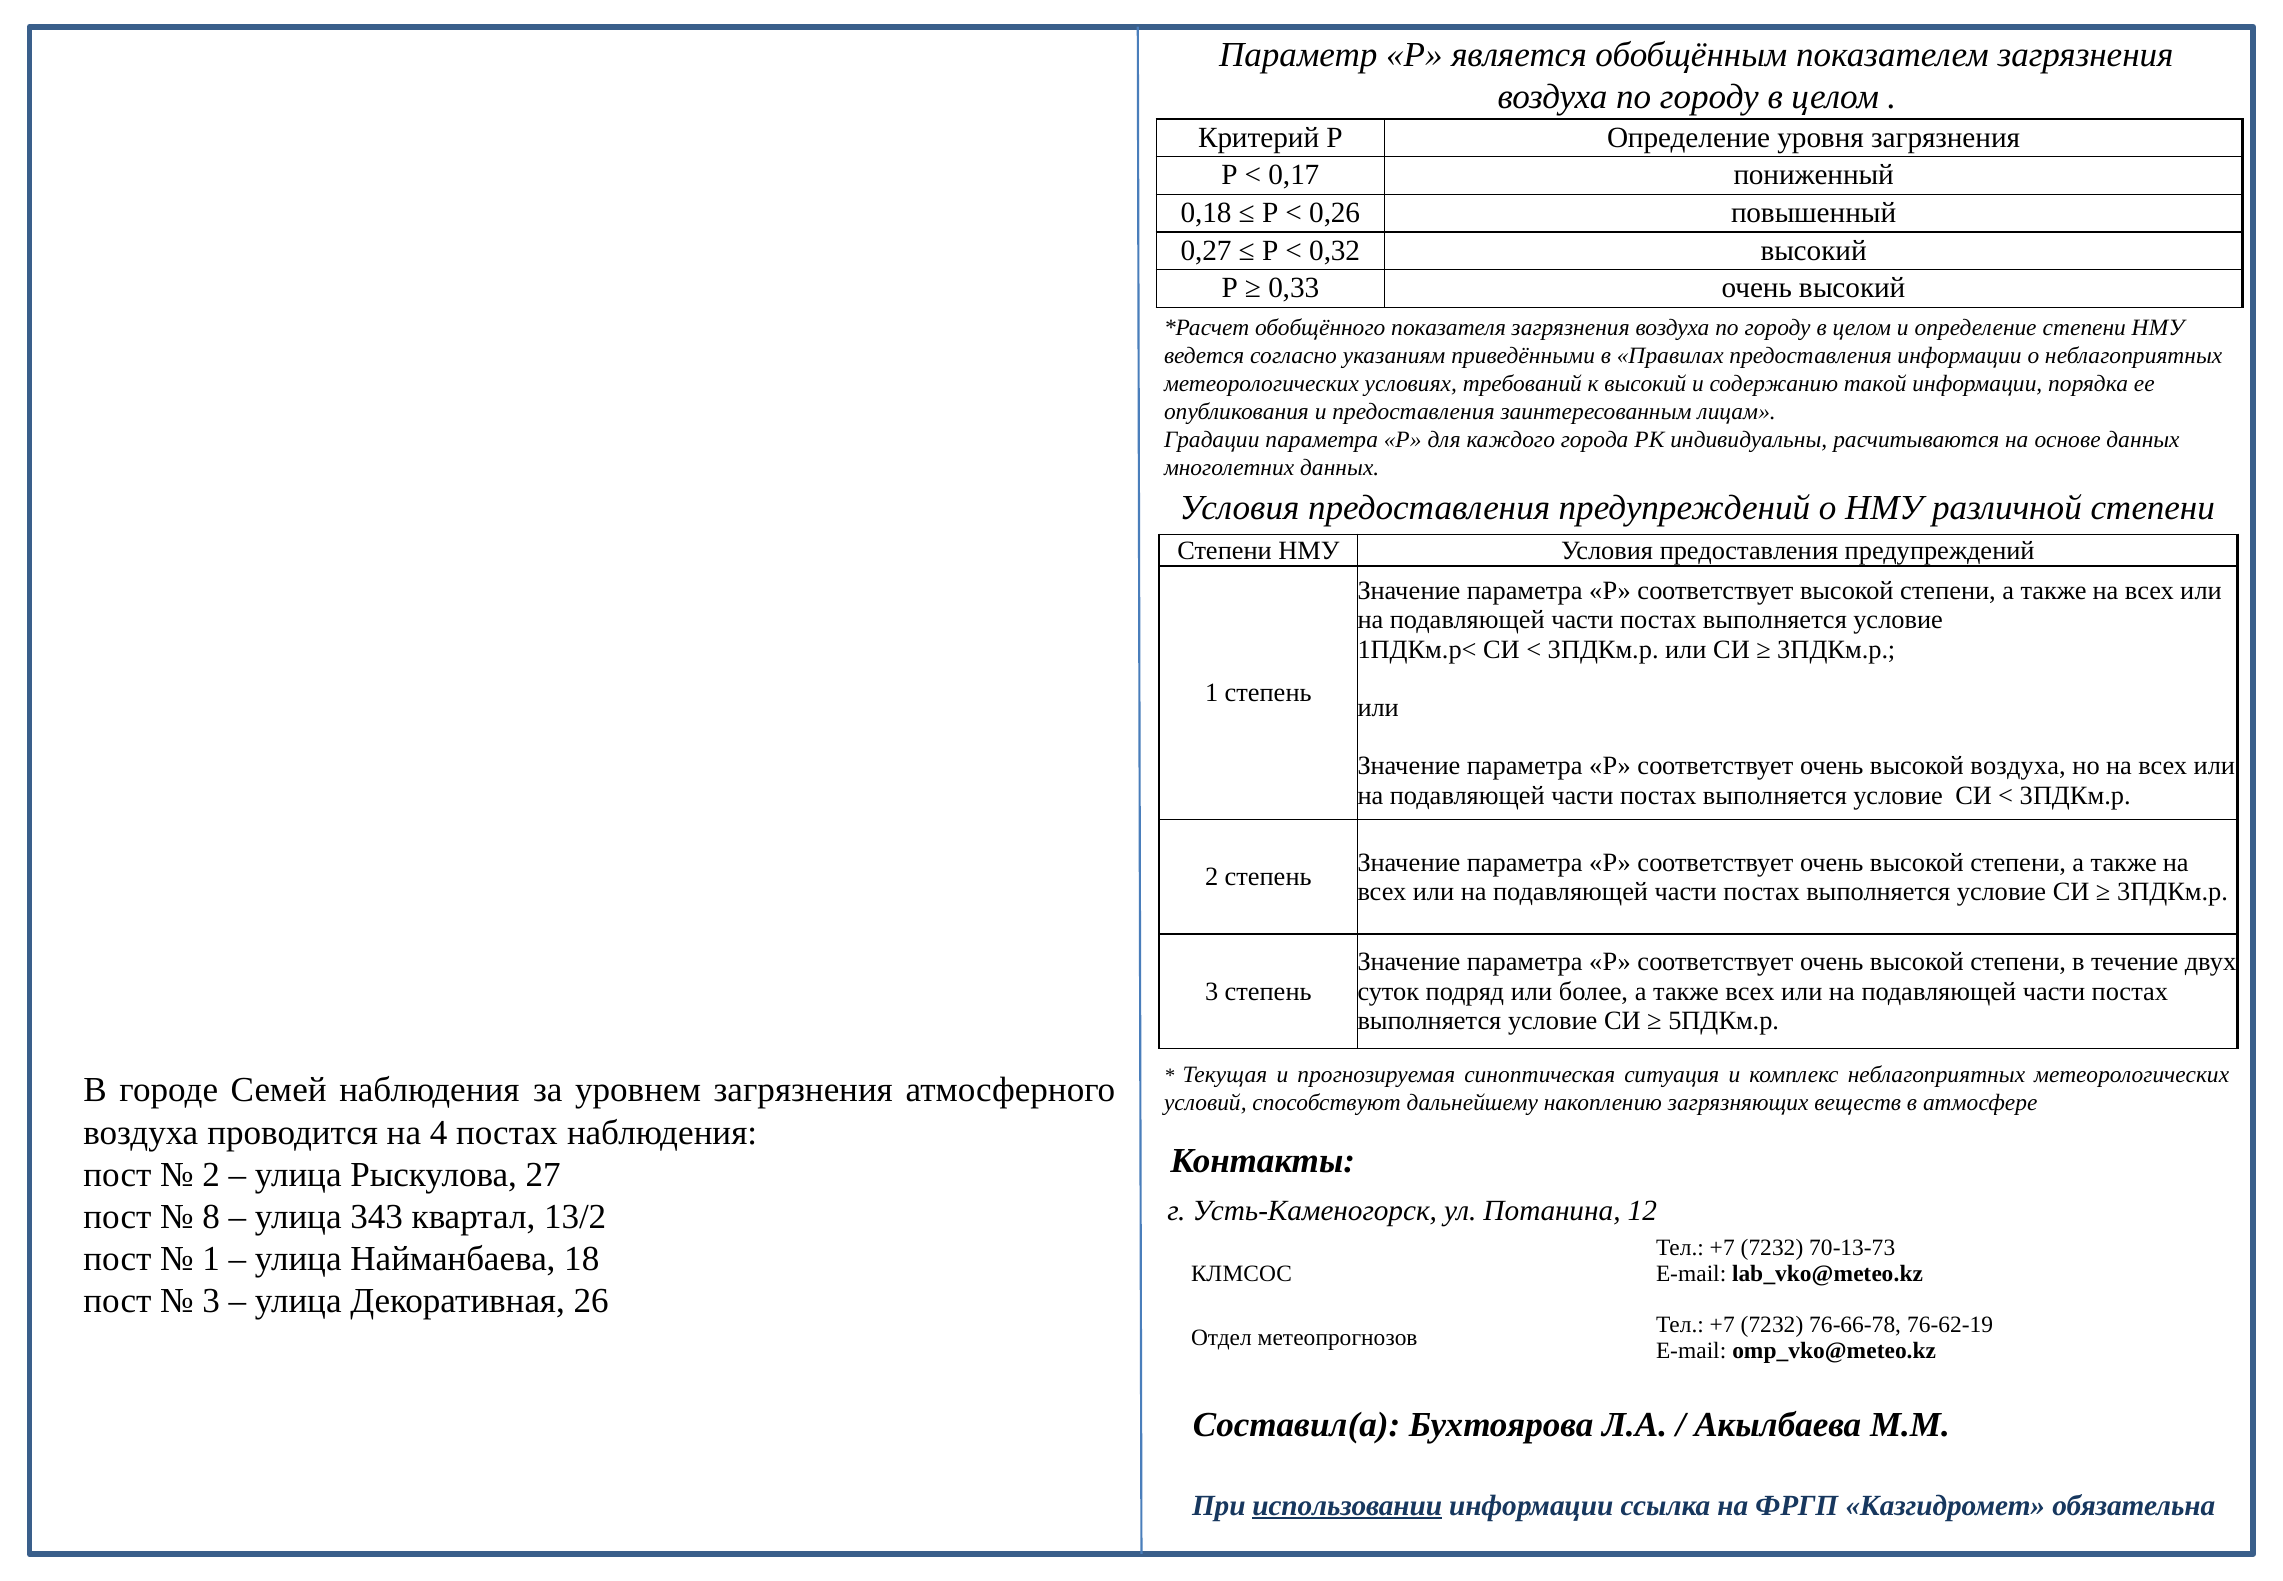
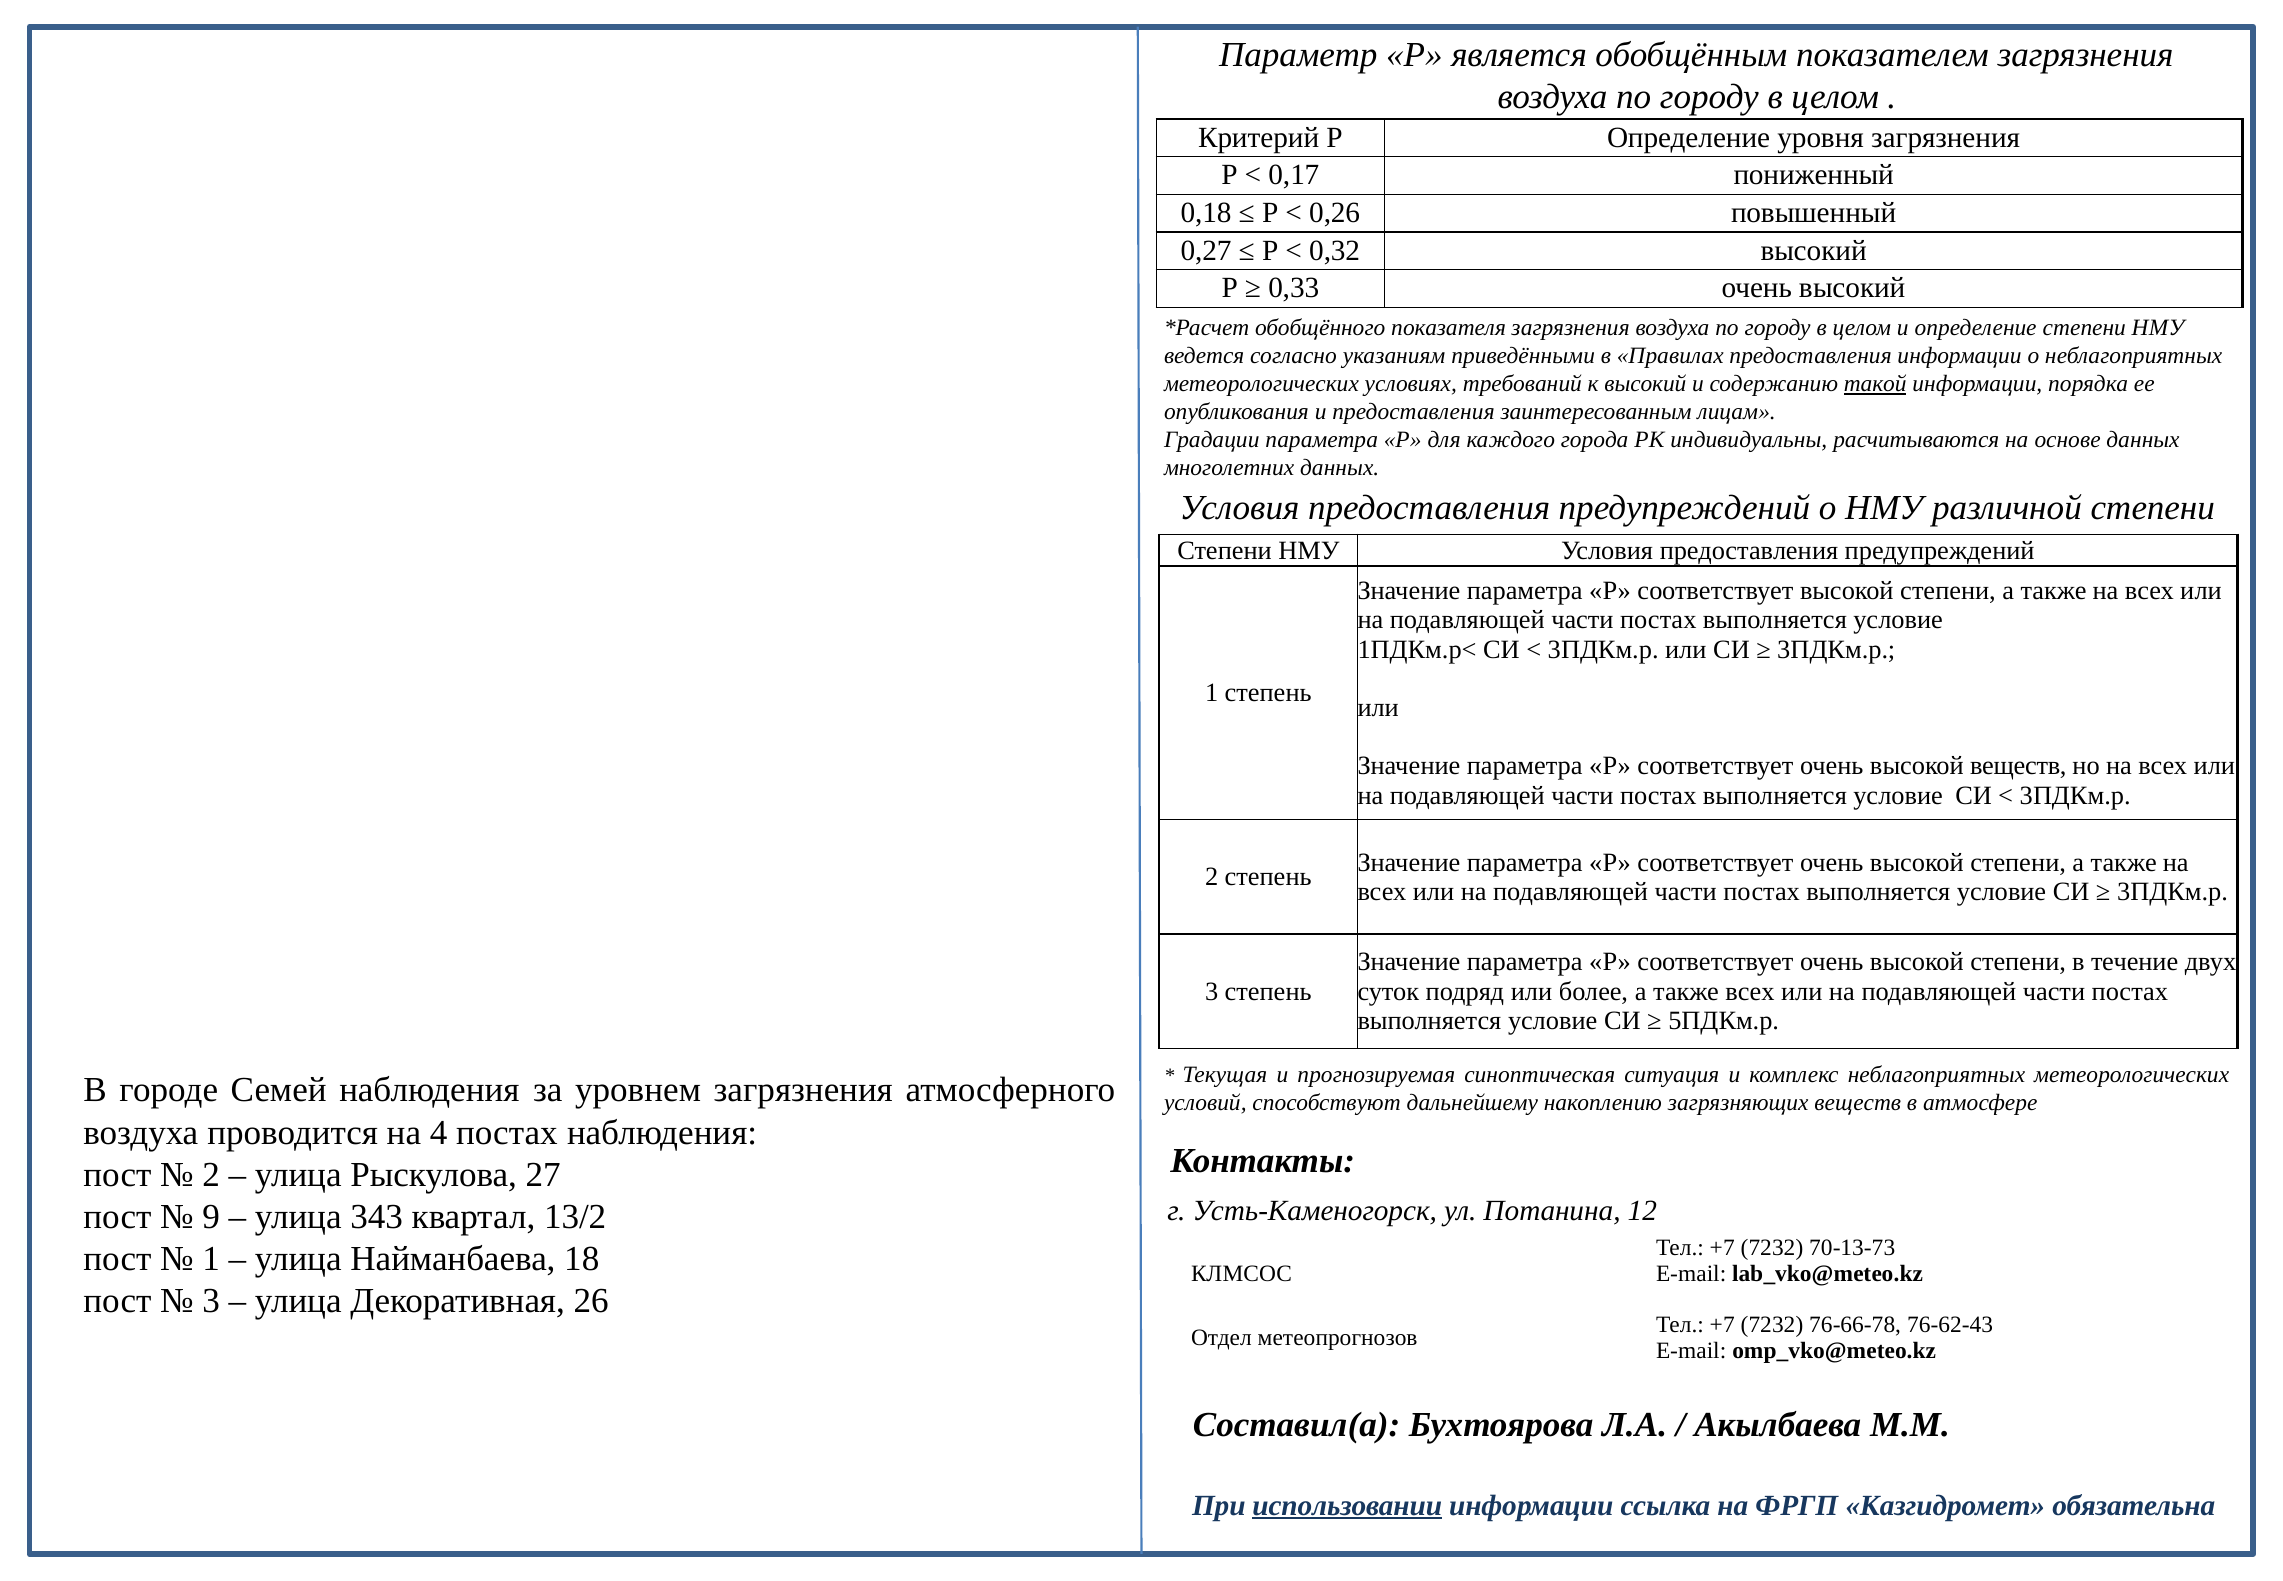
такой underline: none -> present
высокой воздуха: воздуха -> веществ
8: 8 -> 9
76-62-19: 76-62-19 -> 76-62-43
